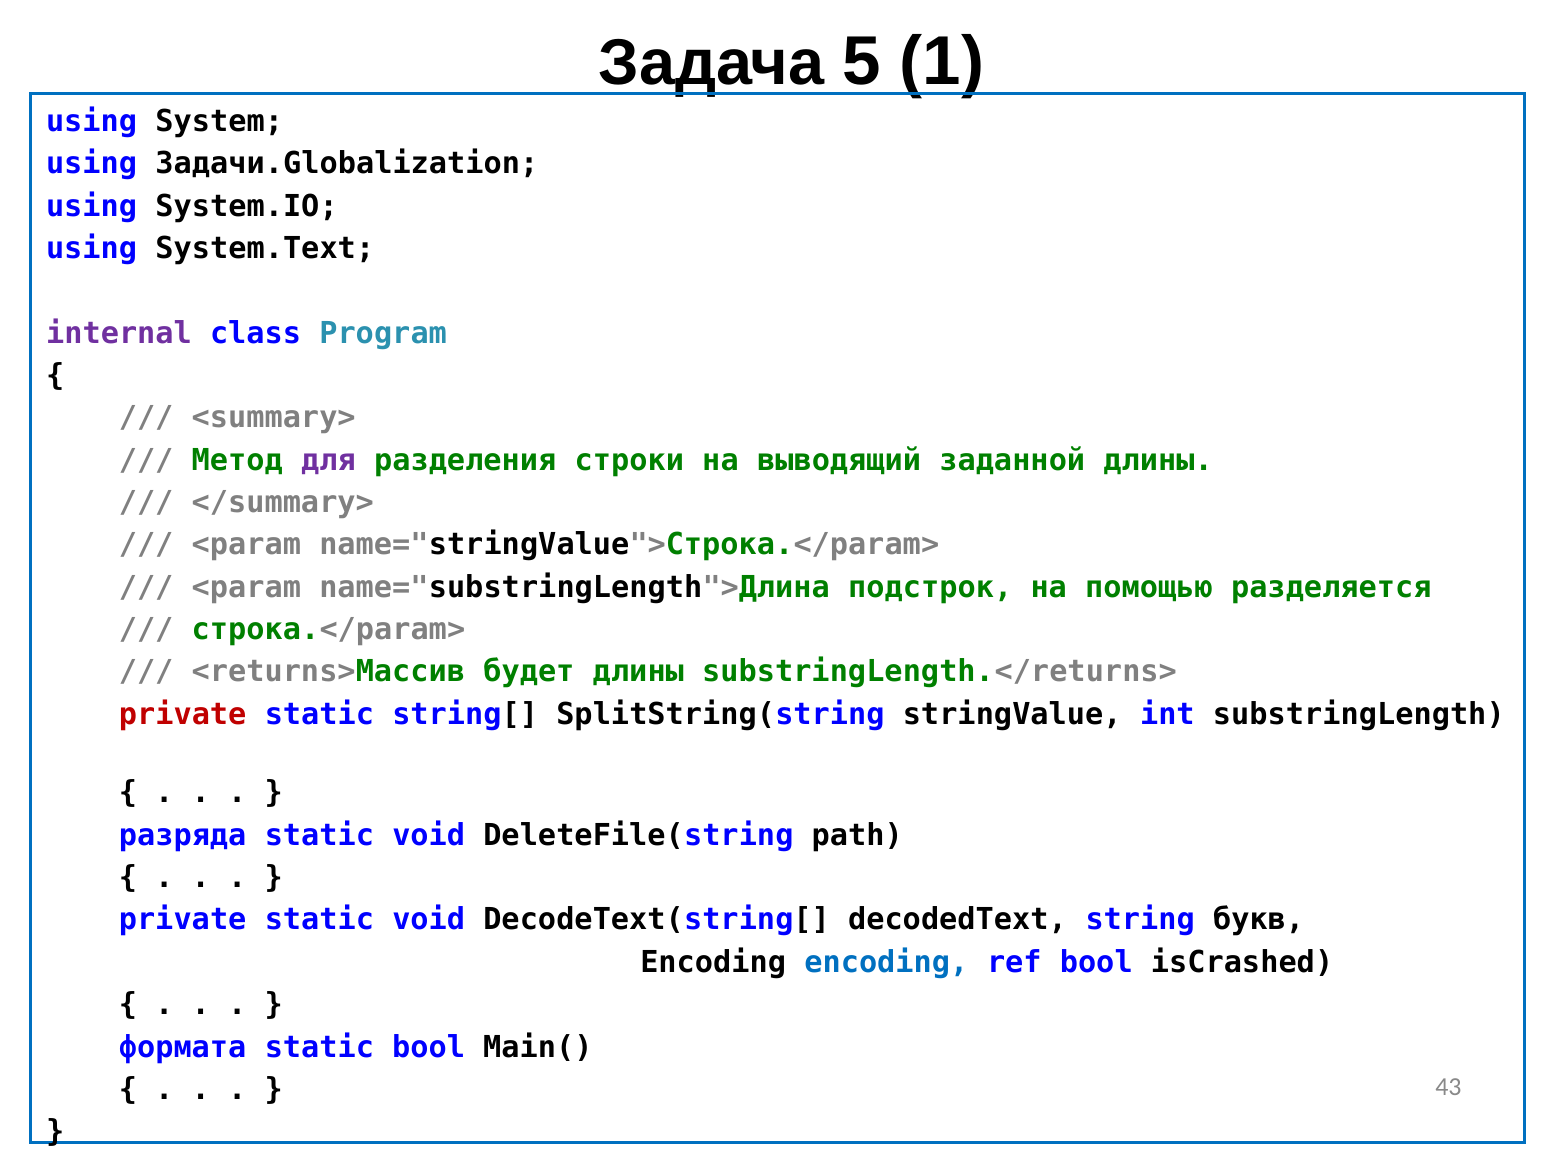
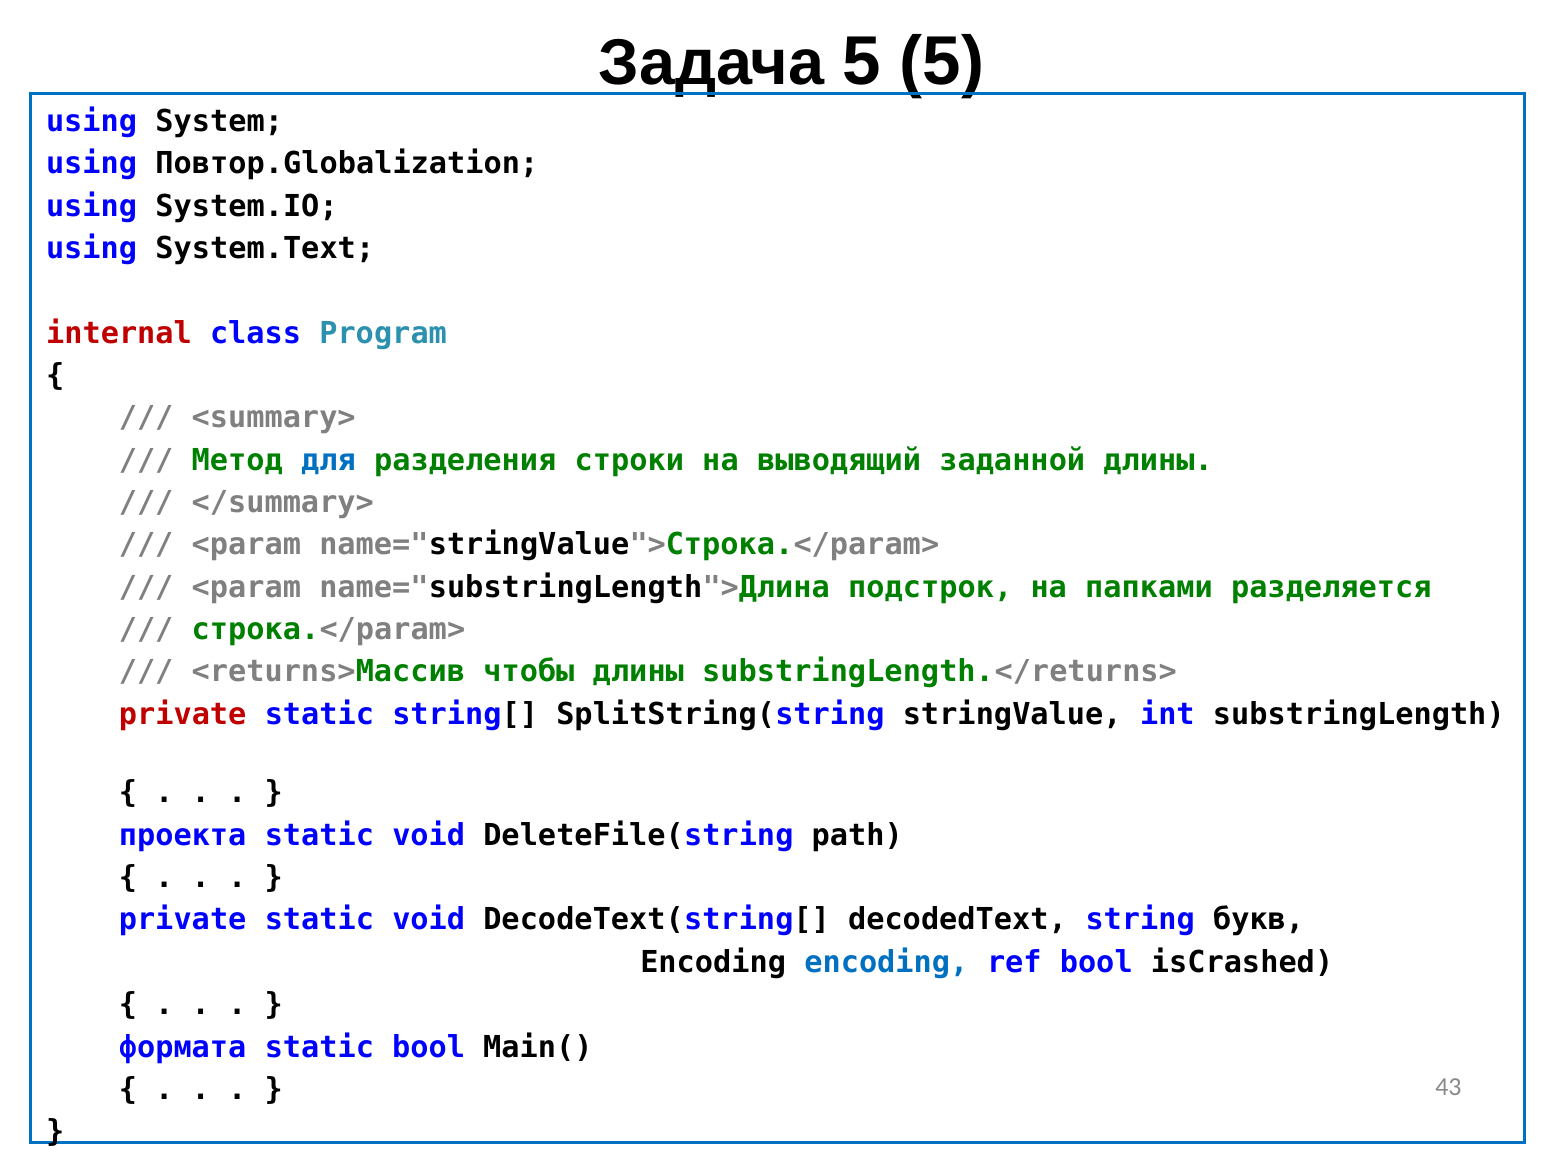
5 1: 1 -> 5
Задачи.Globalization: Задачи.Globalization -> Повтор.Globalization
internal colour: purple -> red
для colour: purple -> blue
помощью: помощью -> папками
будет: будет -> чтобы
разряда: разряда -> проекта
